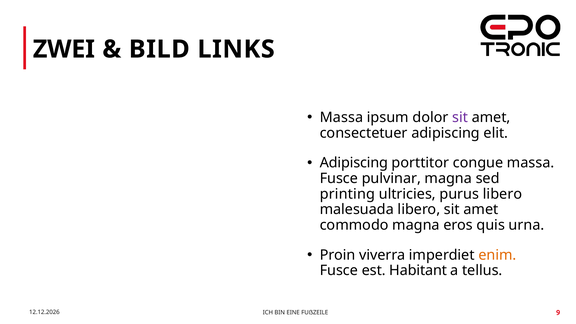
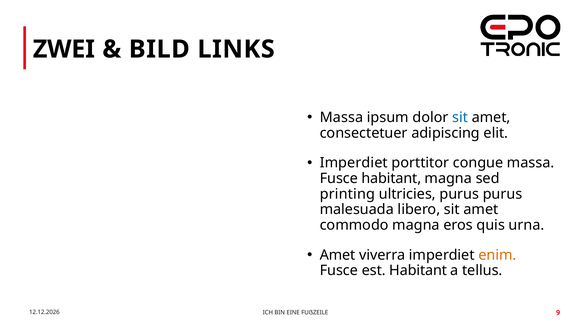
sit at (460, 117) colour: purple -> blue
Adipiscing at (354, 163): Adipiscing -> Imperdiet
Fusce pulvinar: pulvinar -> habitant
purus libero: libero -> purus
Proin at (338, 255): Proin -> Amet
